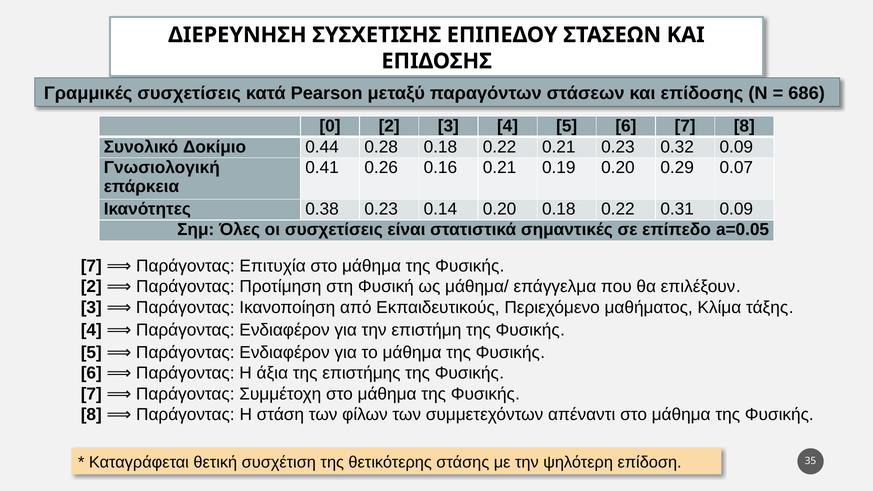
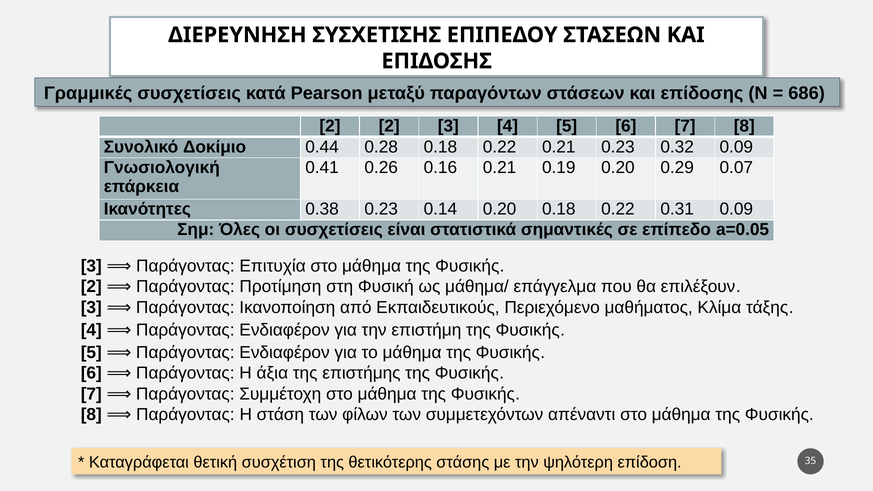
0 at (330, 126): 0 -> 2
7 at (91, 266): 7 -> 3
